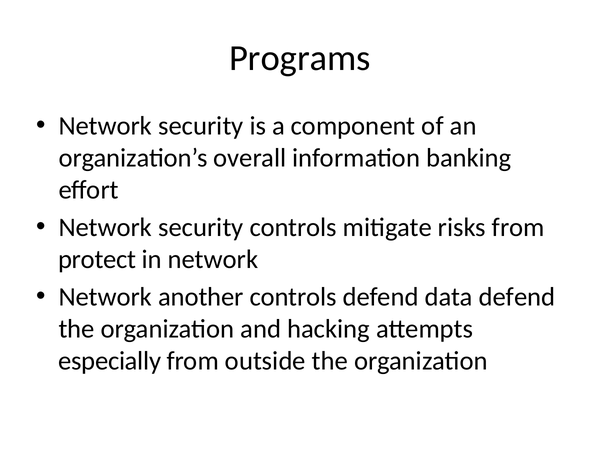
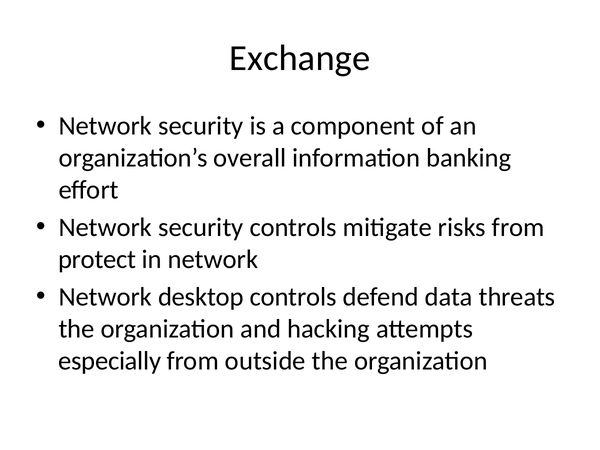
Programs: Programs -> Exchange
another: another -> desktop
data defend: defend -> threats
